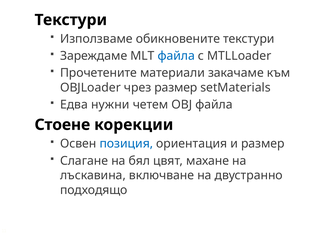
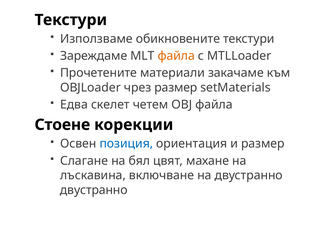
файла at (176, 56) colour: blue -> orange
нужни: нужни -> скелет
подходящо at (94, 190): подходящо -> двустранно
